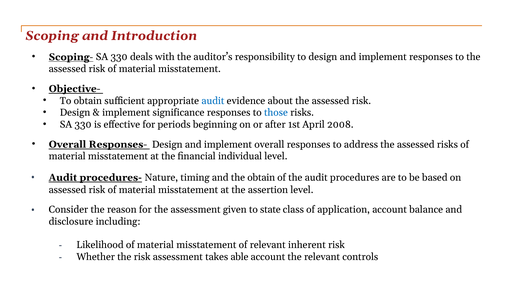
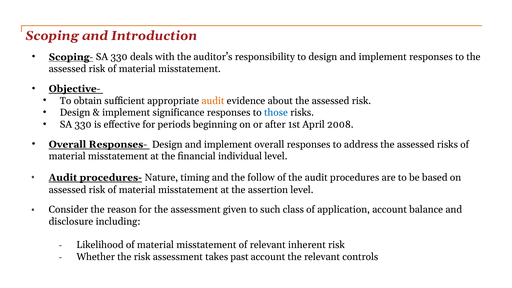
audit at (213, 101) colour: blue -> orange
the obtain: obtain -> follow
state: state -> such
able: able -> past
